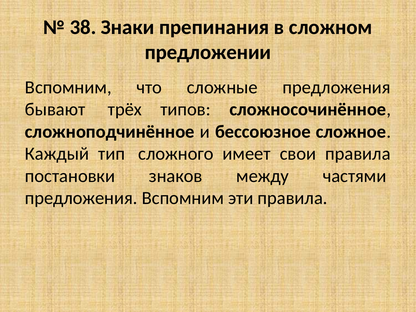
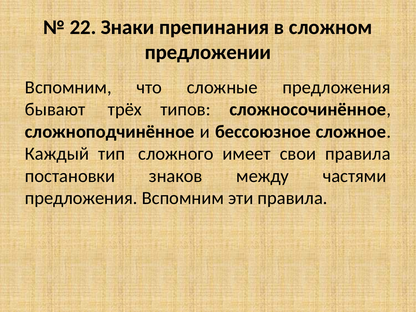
38: 38 -> 22
